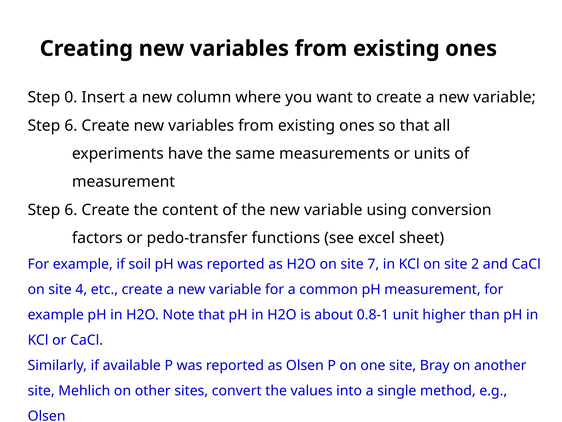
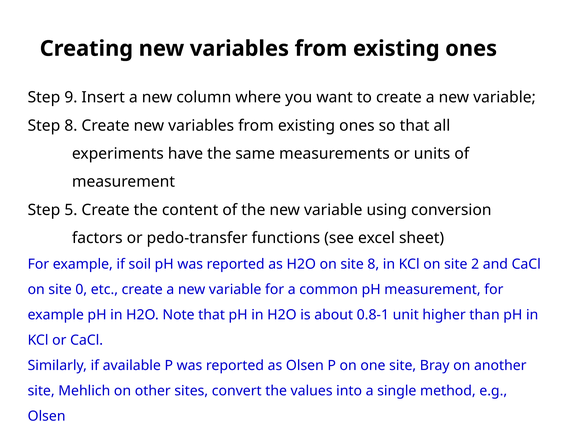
0: 0 -> 9
6 at (71, 125): 6 -> 8
6 at (71, 210): 6 -> 5
site 7: 7 -> 8
4: 4 -> 0
